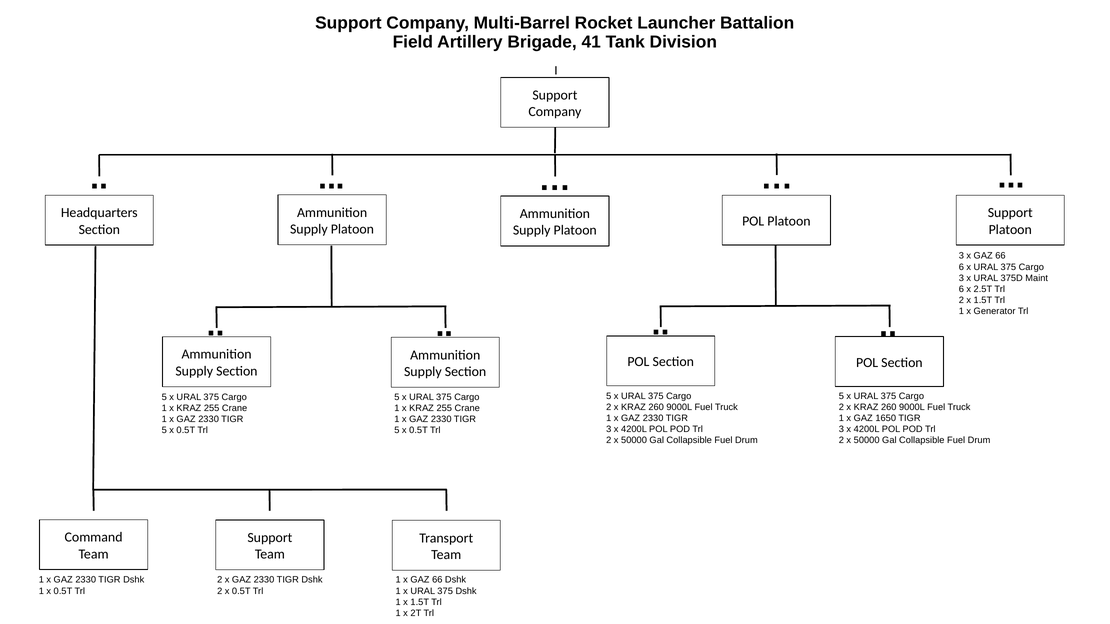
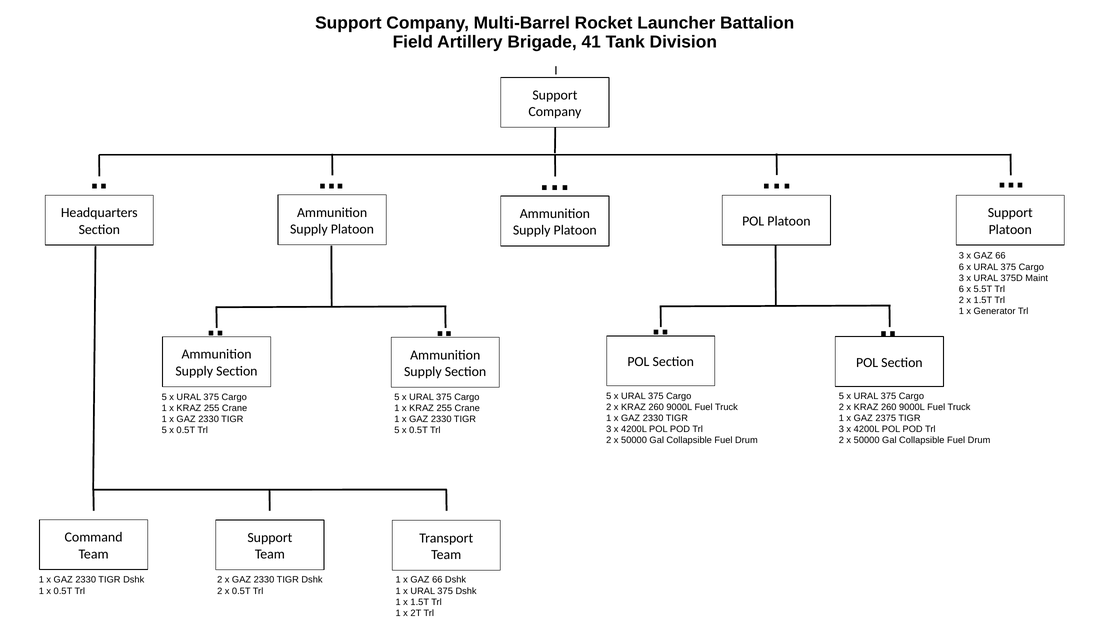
2.5T: 2.5T -> 5.5T
1650: 1650 -> 2375
